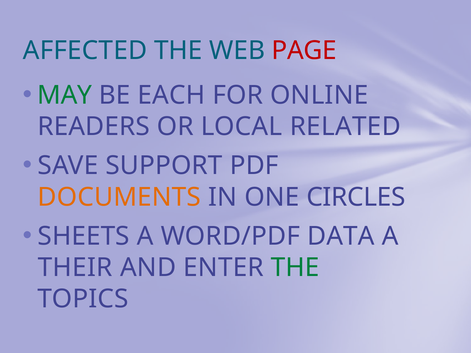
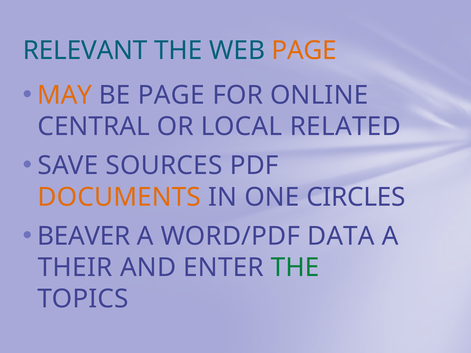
AFFECTED: AFFECTED -> RELEVANT
PAGE at (304, 50) colour: red -> orange
MAY colour: green -> orange
BE EACH: EACH -> PAGE
READERS: READERS -> CENTRAL
SUPPORT: SUPPORT -> SOURCES
SHEETS: SHEETS -> BEAVER
